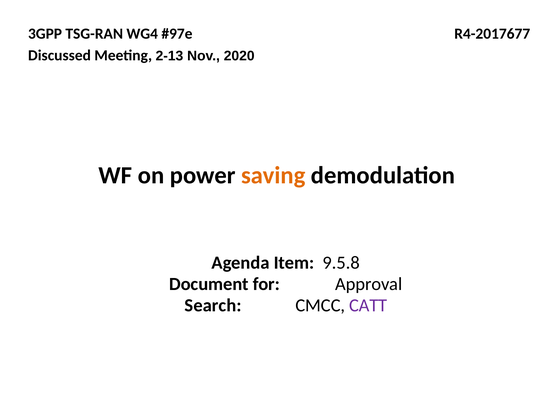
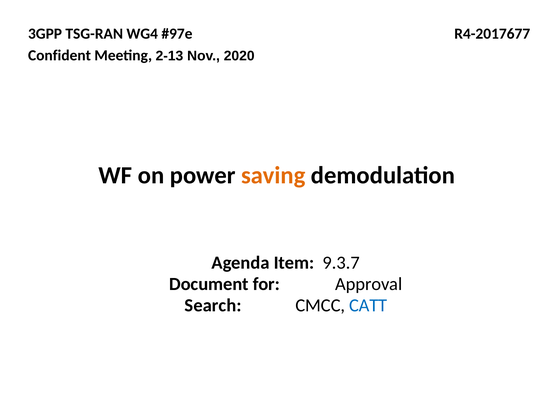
Discussed: Discussed -> Confident
9.5.8: 9.5.8 -> 9.3.7
CATT colour: purple -> blue
